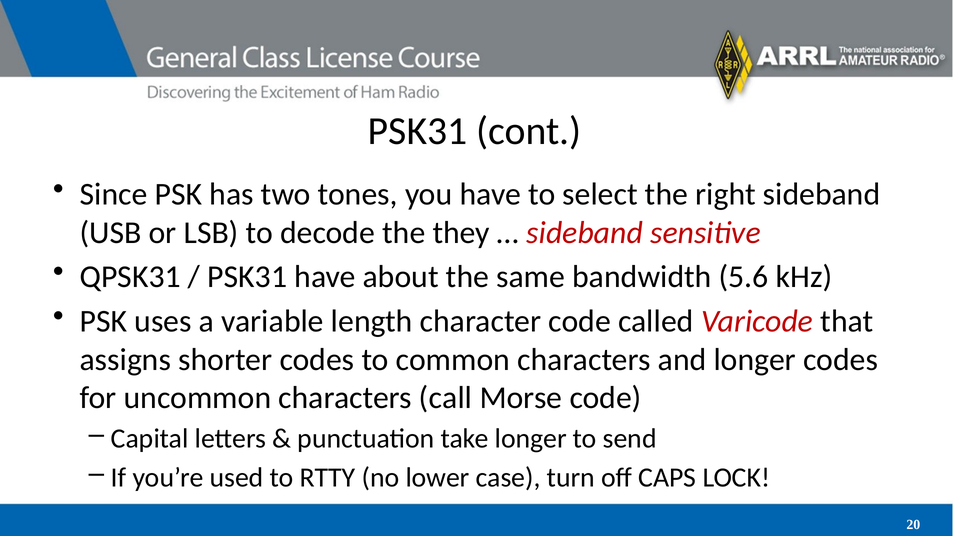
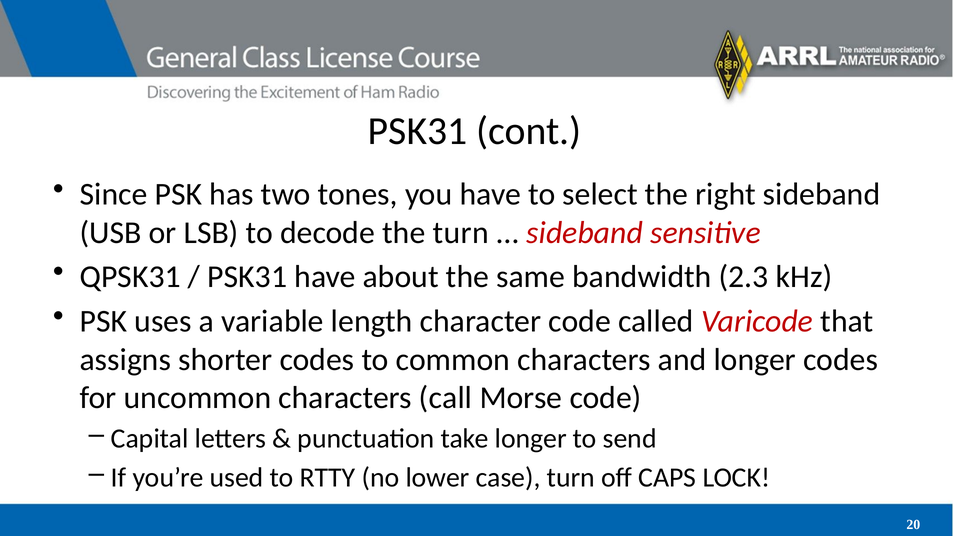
the they: they -> turn
5.6: 5.6 -> 2.3
